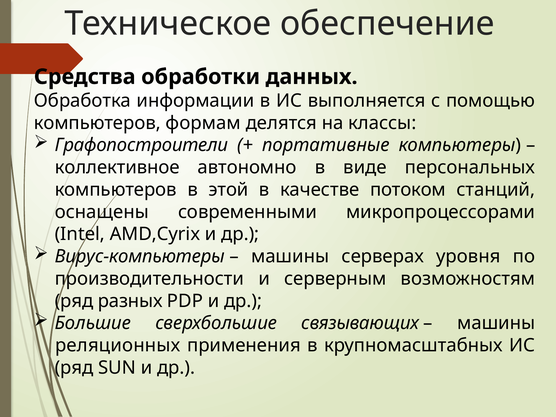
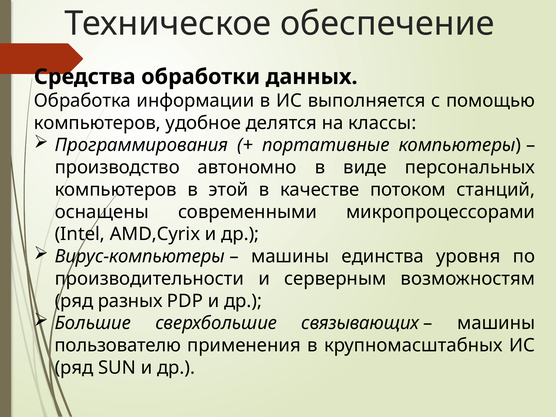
формам: формам -> удобное
Графопостроители: Графопостроители -> Программирования
коллективное: коллективное -> производство
серверах: серверах -> единства
реляционных: реляционных -> пользователю
